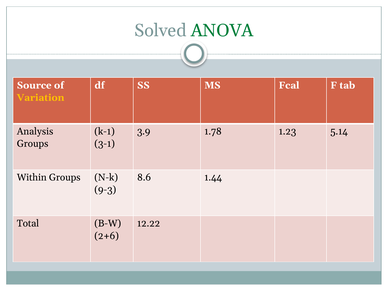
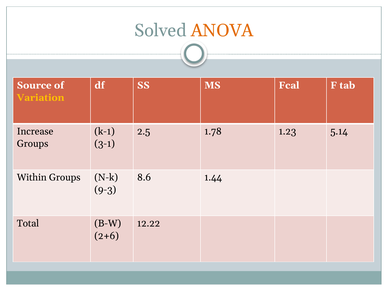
ANOVA colour: green -> orange
Analysis: Analysis -> Increase
3.9: 3.9 -> 2.5
